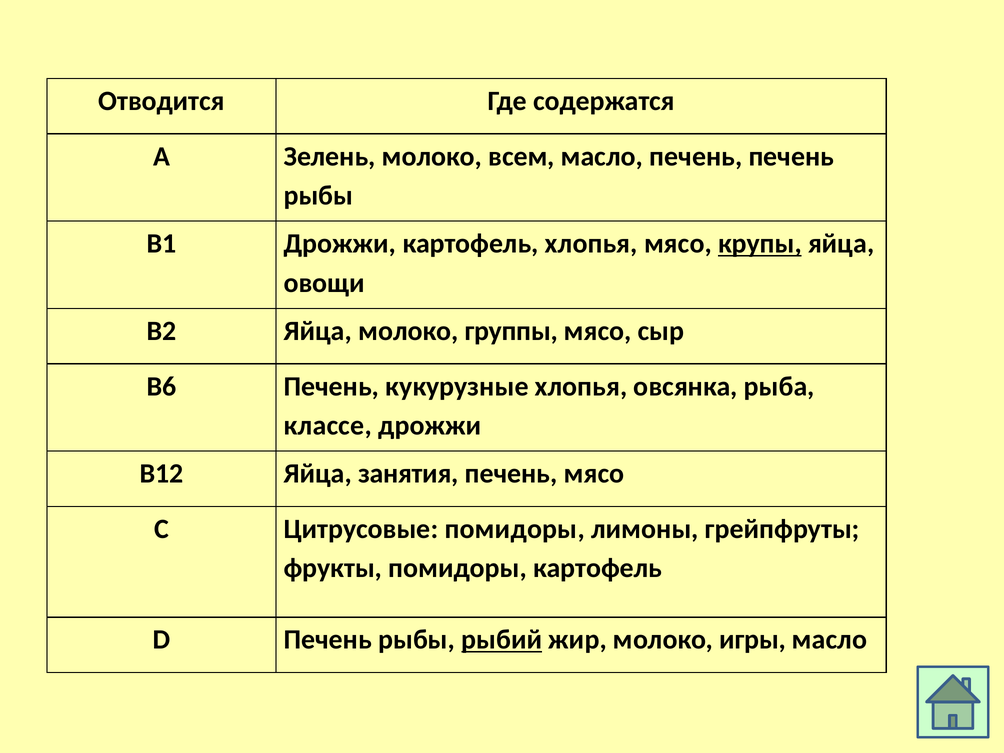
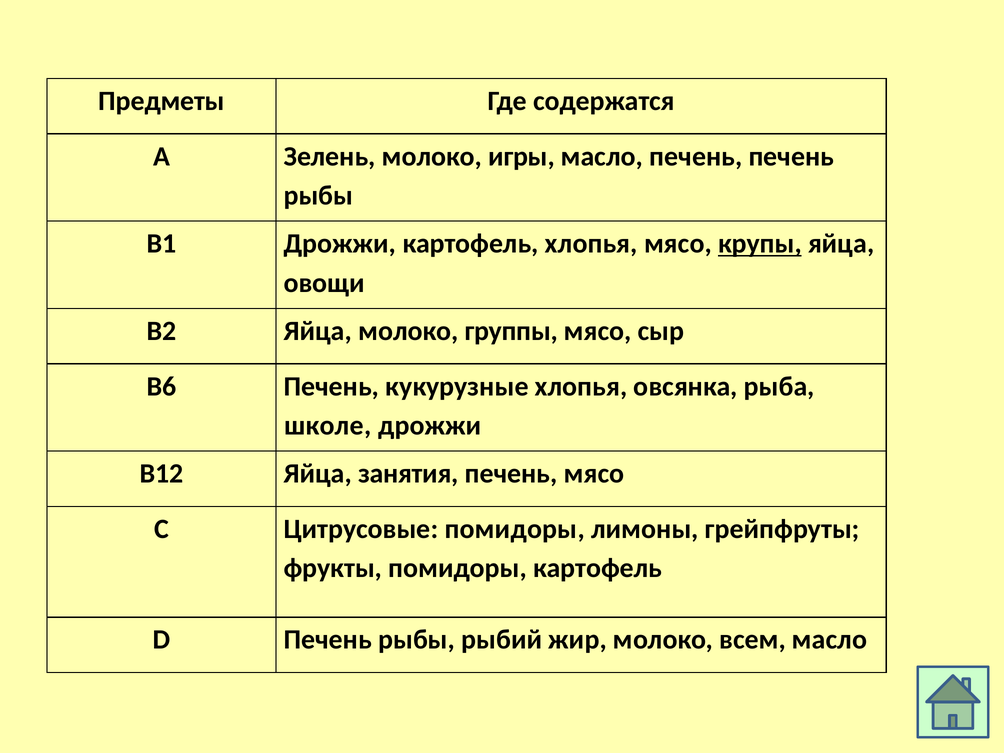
Отводится: Отводится -> Предметы
всем: всем -> игры
классе: классе -> школе
рыбий underline: present -> none
игры: игры -> всем
